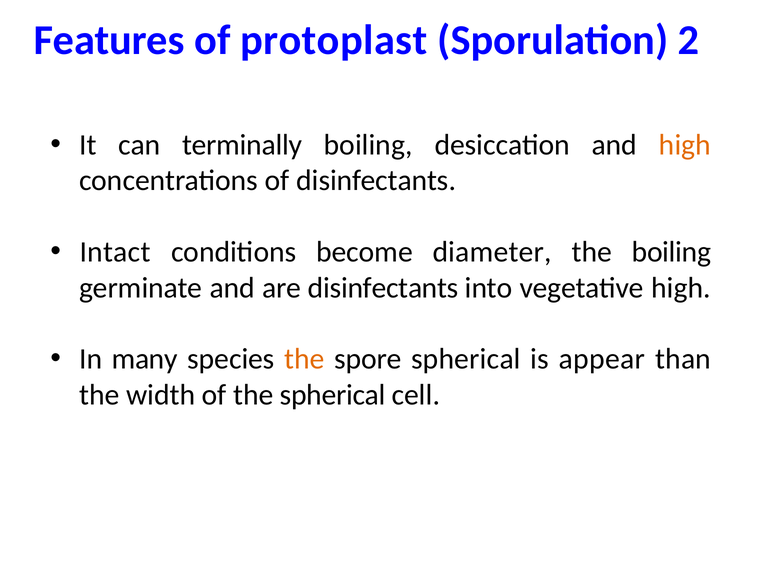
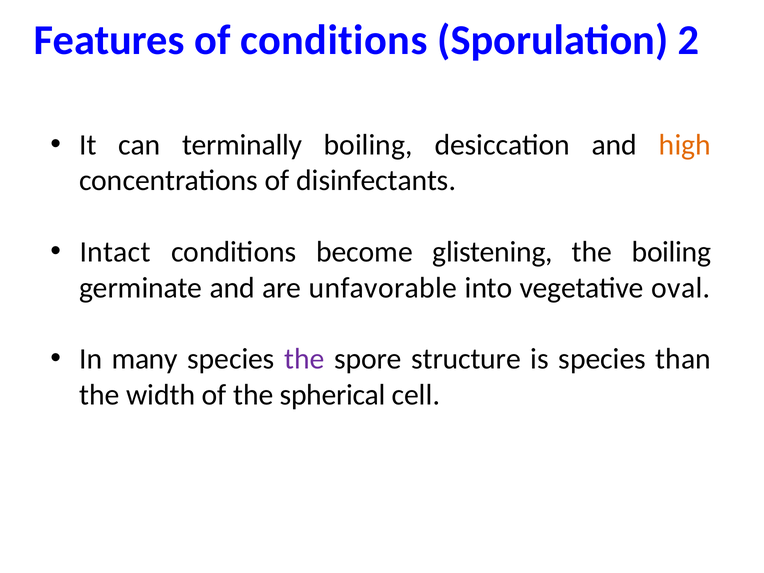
of protoplast: protoplast -> conditions
diameter: diameter -> glistening
are disinfectants: disinfectants -> unfavorable
vegetative high: high -> oval
the at (304, 359) colour: orange -> purple
spore spherical: spherical -> structure
is appear: appear -> species
